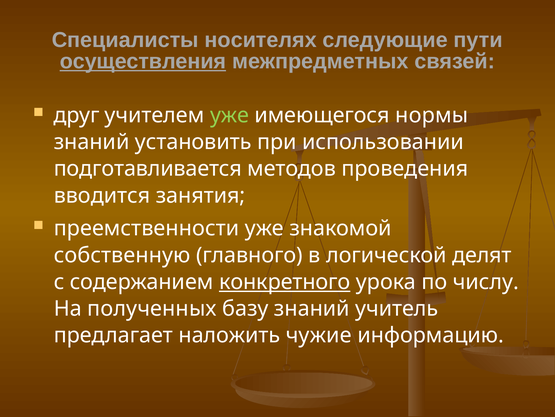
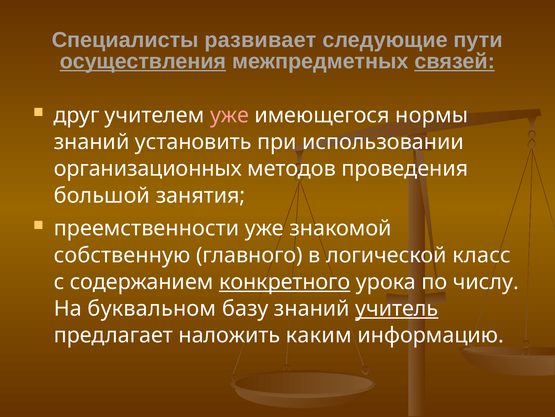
носителях: носителях -> развивает
связей underline: none -> present
уже at (229, 115) colour: light green -> pink
подготавливается: подготавливается -> организационных
вводится: вводится -> большой
делят: делят -> класс
полученных: полученных -> буквальном
учитель underline: none -> present
чужие: чужие -> каким
